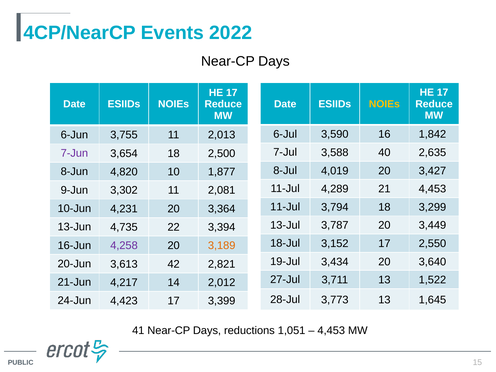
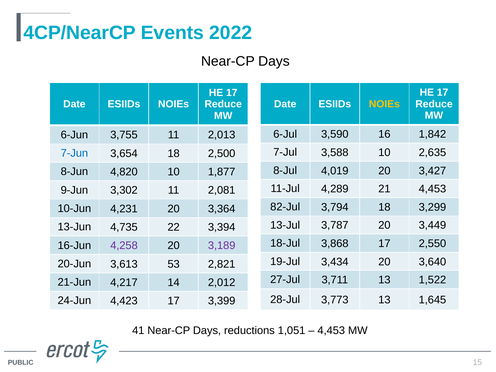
3,588 40: 40 -> 10
7-Jun colour: purple -> blue
11-Jul at (285, 207): 11-Jul -> 82-Jul
3,152: 3,152 -> 3,868
3,189 colour: orange -> purple
42: 42 -> 53
